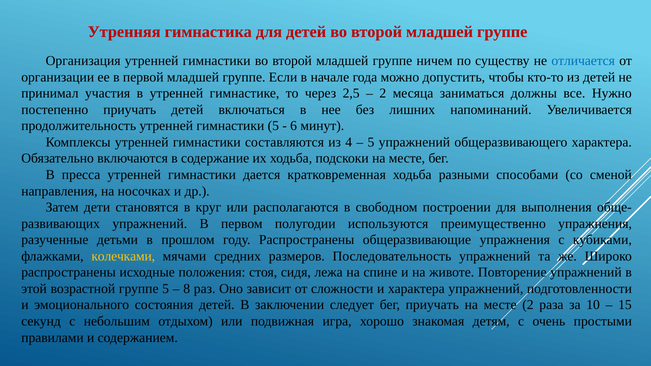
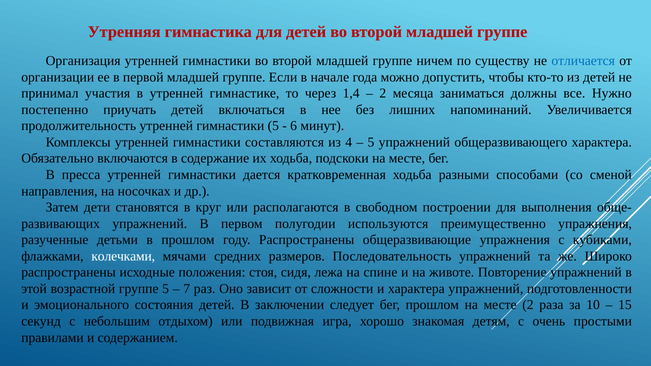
2,5: 2,5 -> 1,4
колечками colour: yellow -> white
8: 8 -> 7
бег приучать: приучать -> прошлом
